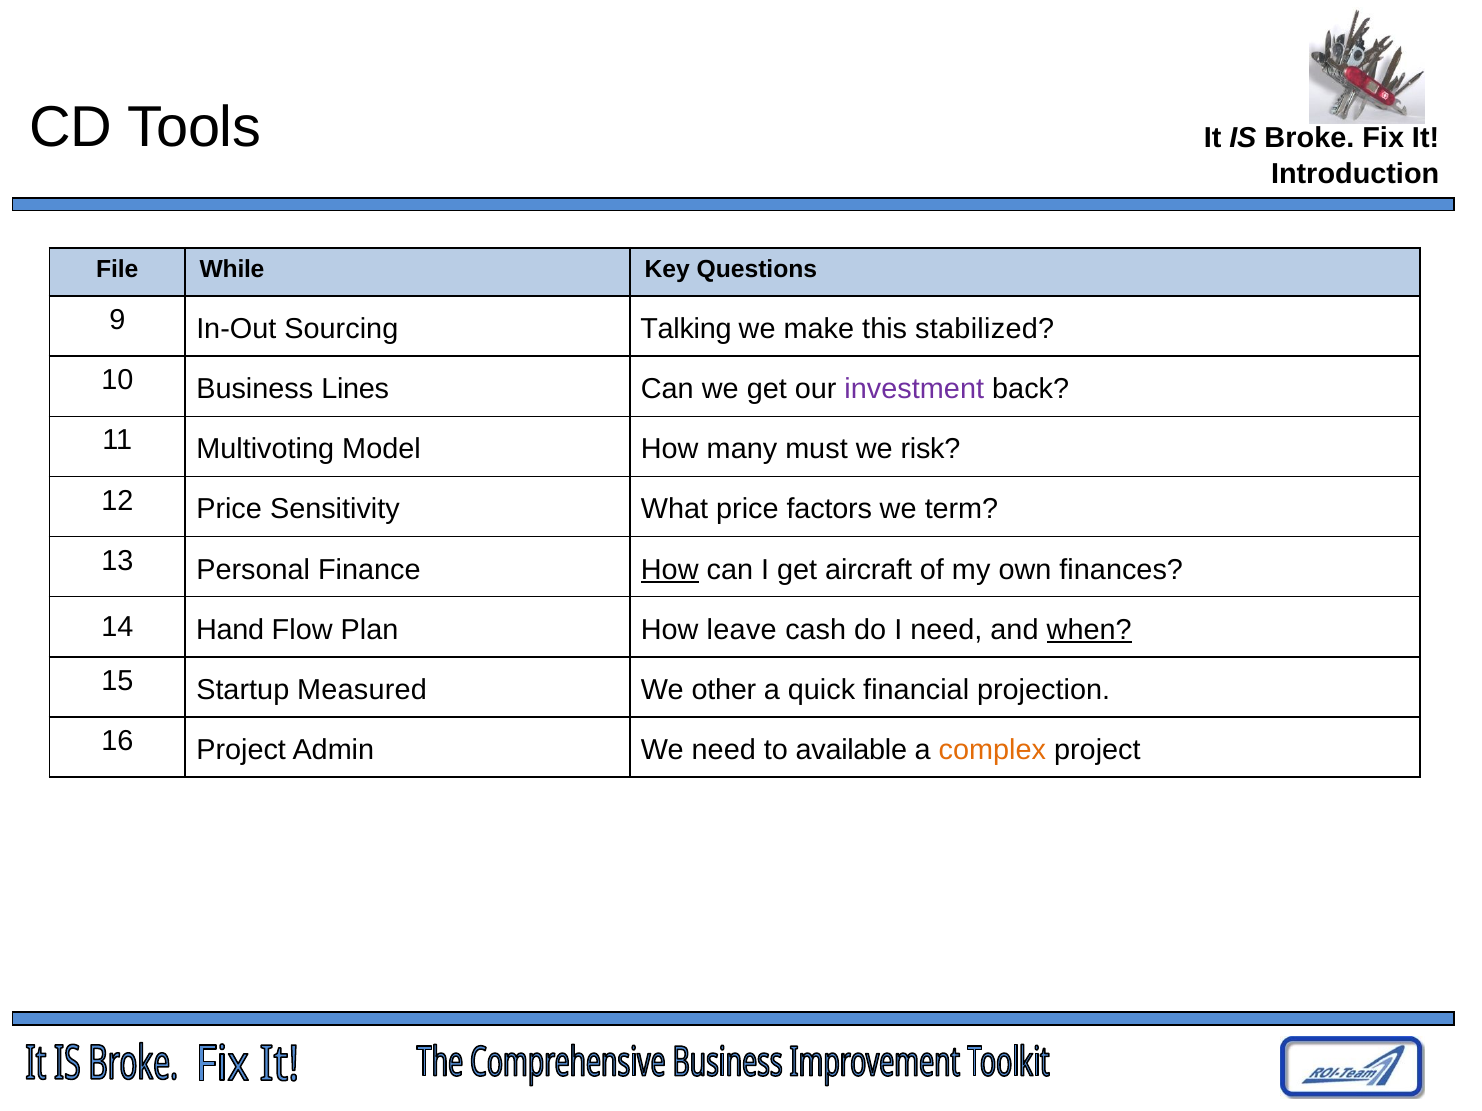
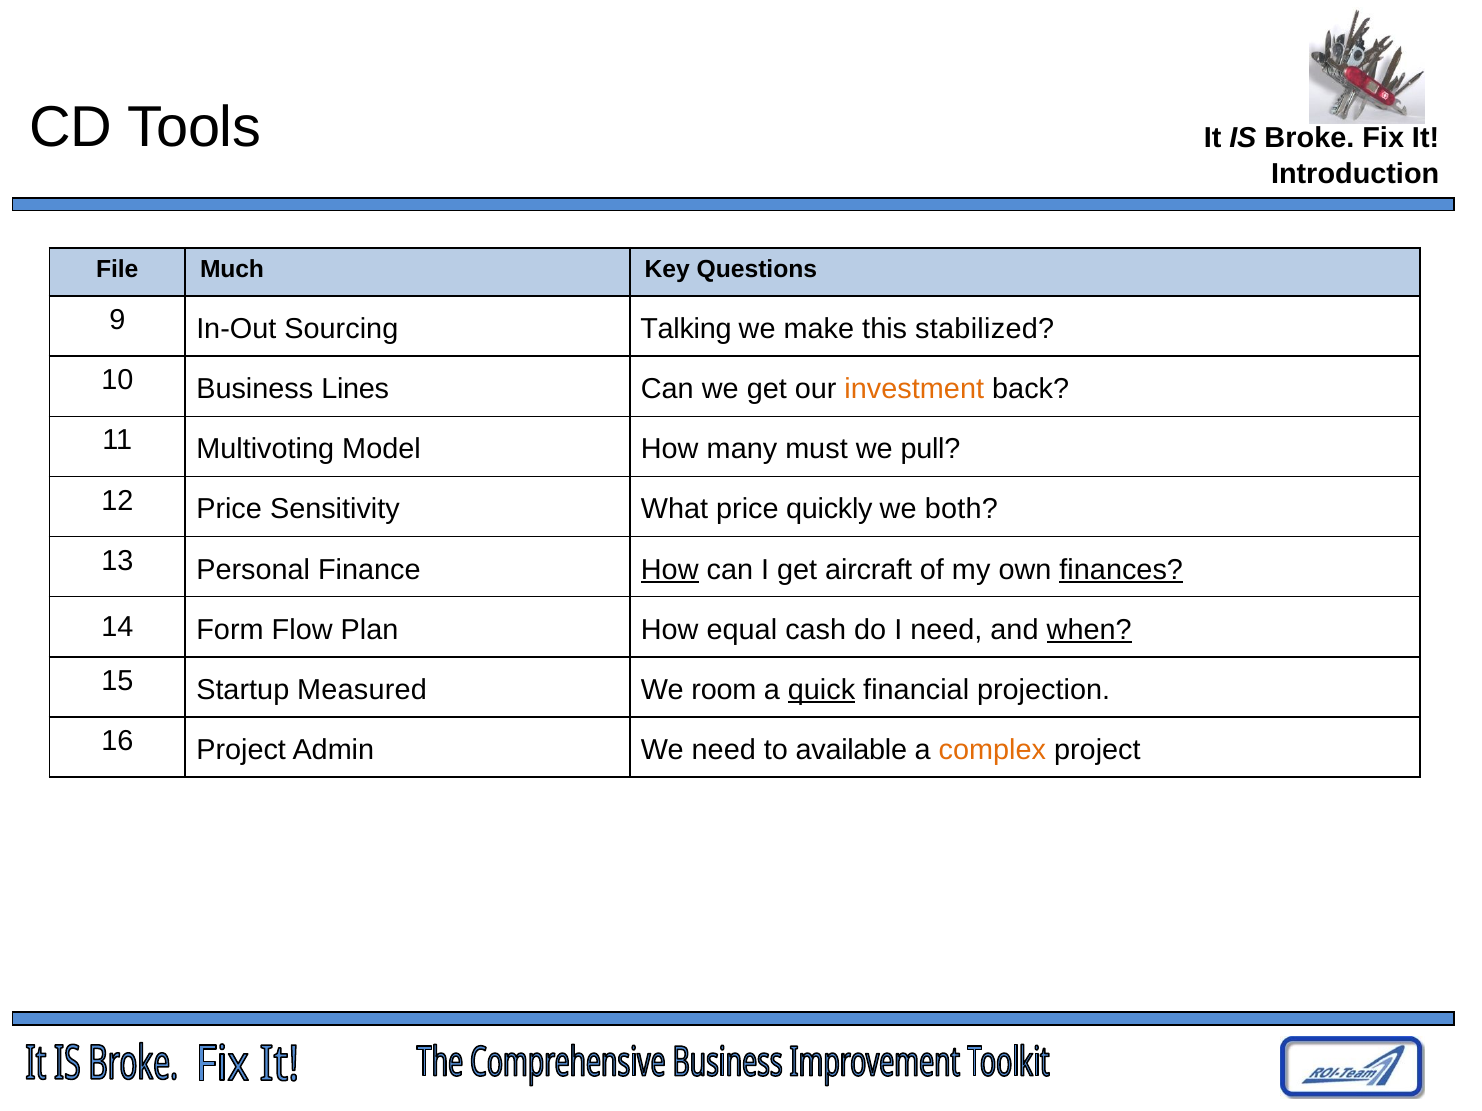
While: While -> Much
investment colour: purple -> orange
risk: risk -> pull
factors: factors -> quickly
term: term -> both
finances underline: none -> present
Hand: Hand -> Form
leave: leave -> equal
other: other -> room
quick underline: none -> present
